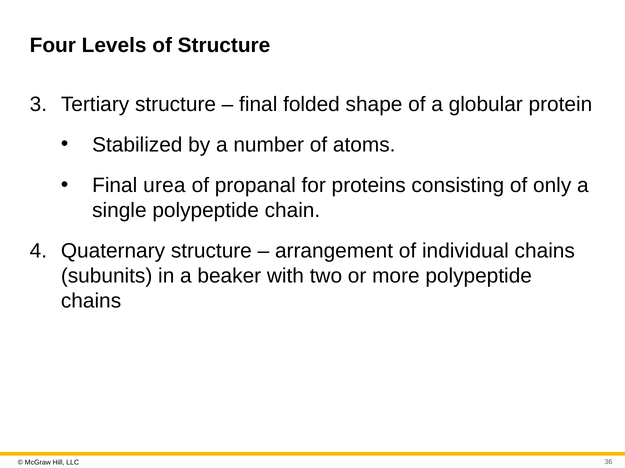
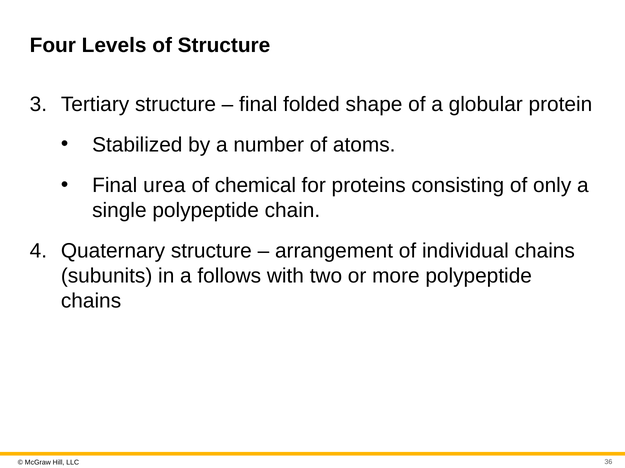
propanal: propanal -> chemical
beaker: beaker -> follows
